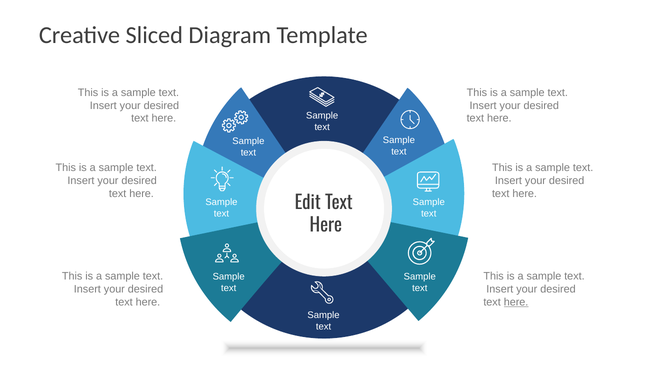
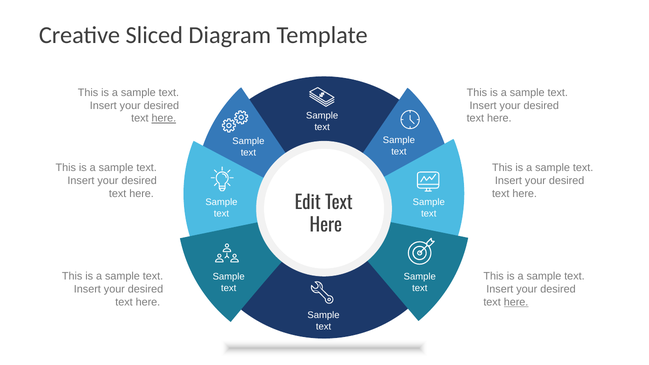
here at (164, 118) underline: none -> present
